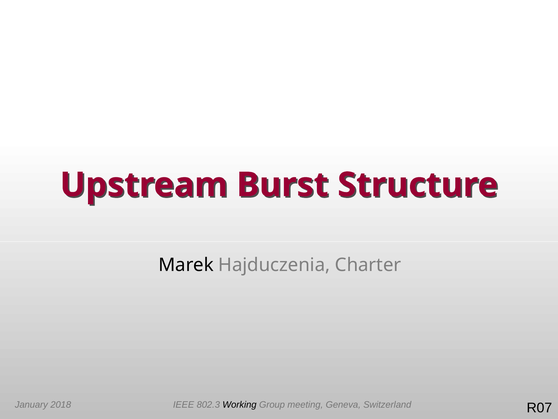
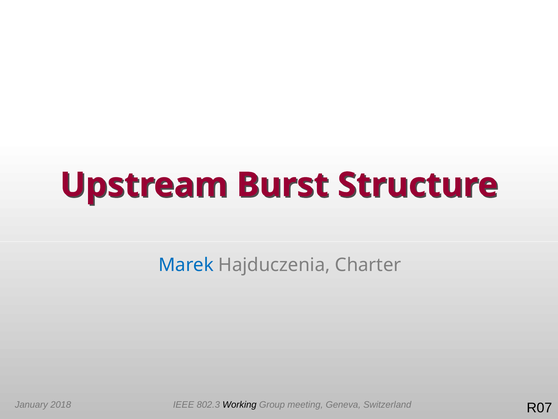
Marek colour: black -> blue
